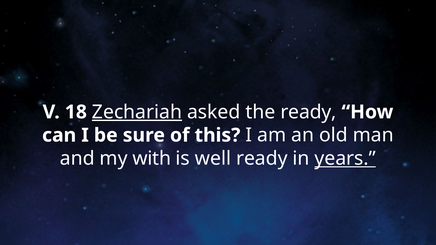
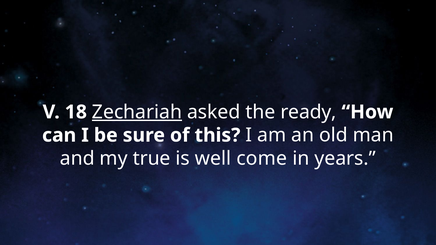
with: with -> true
well ready: ready -> come
years underline: present -> none
